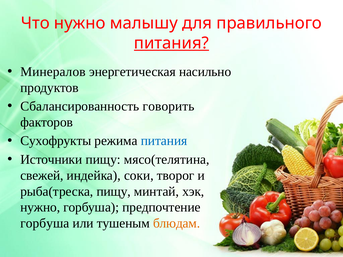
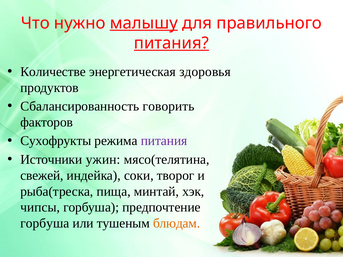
малышу underline: none -> present
Минералов: Минералов -> Количестве
насильно: насильно -> здоровья
питания at (164, 141) colour: blue -> purple
Источники пищу: пищу -> ужин
рыба(треска пищу: пищу -> пища
нужно at (40, 208): нужно -> чипсы
